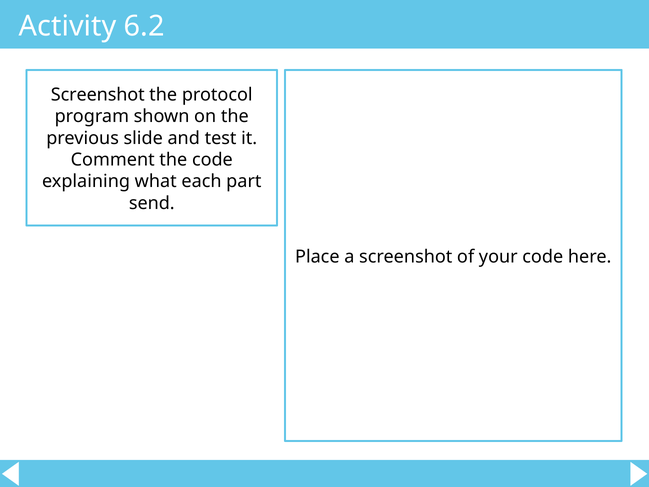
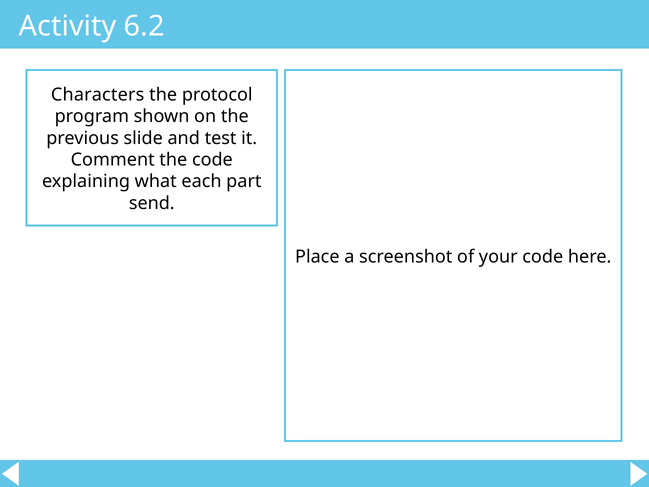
Screenshot at (98, 95): Screenshot -> Characters
